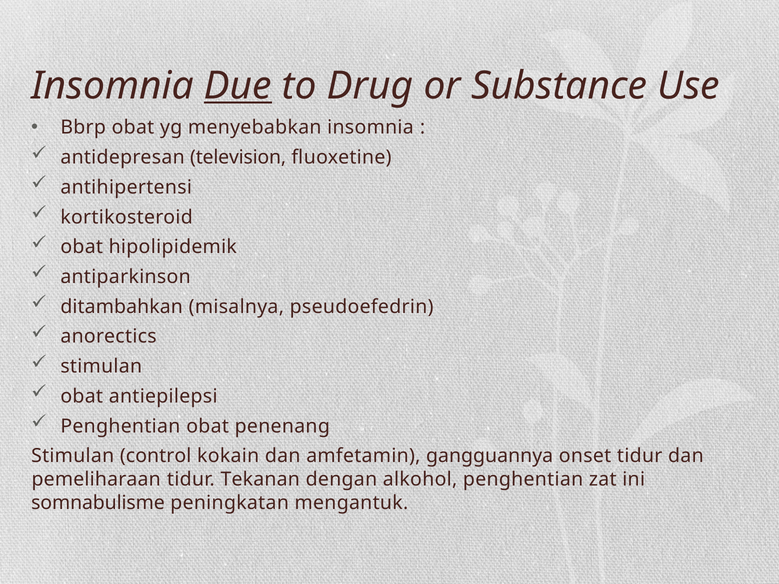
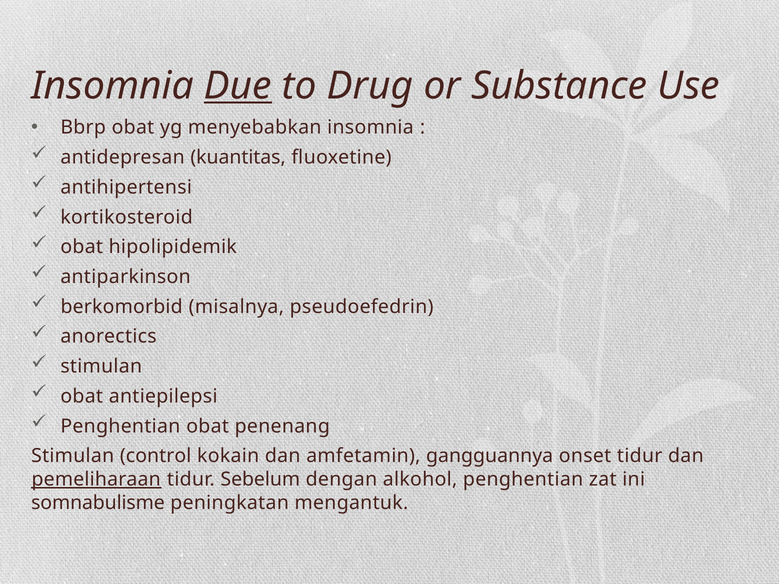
television: television -> kuantitas
ditambahkan: ditambahkan -> berkomorbid
pemeliharaan underline: none -> present
Tekanan: Tekanan -> Sebelum
